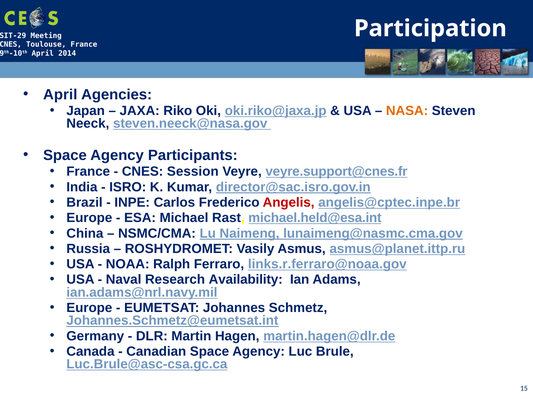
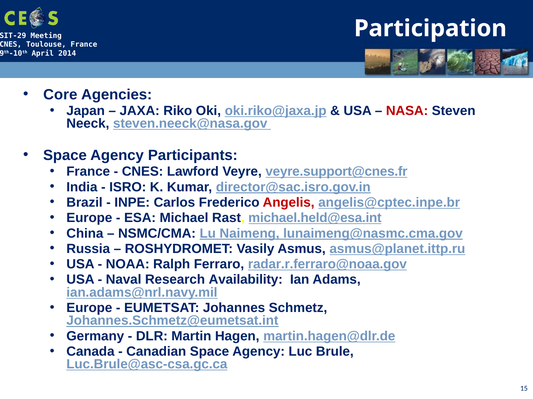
April at (60, 95): April -> Core
NASA colour: orange -> red
Session: Session -> Lawford
links.r.ferraro@noaa.gov: links.r.ferraro@noaa.gov -> radar.r.ferraro@noaa.gov
